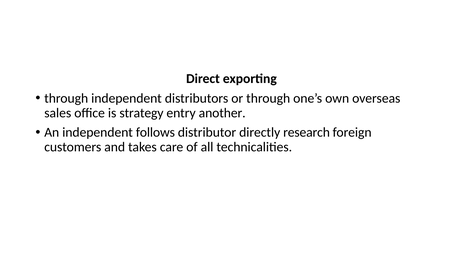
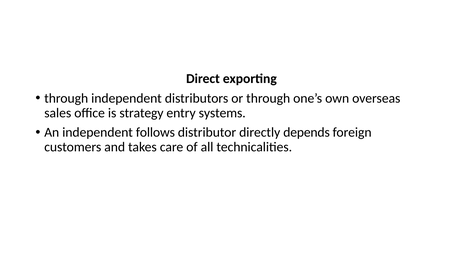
another: another -> systems
research: research -> depends
